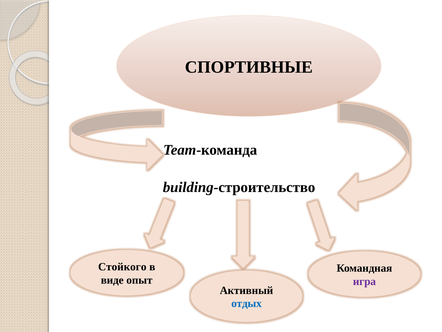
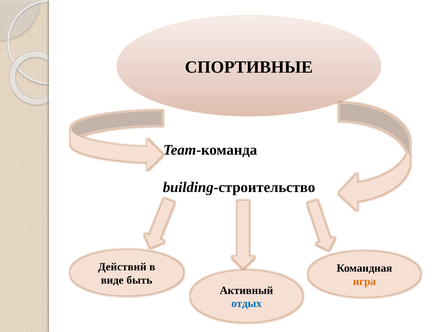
Стойкого: Стойкого -> Действий
опыт: опыт -> быть
игра colour: purple -> orange
